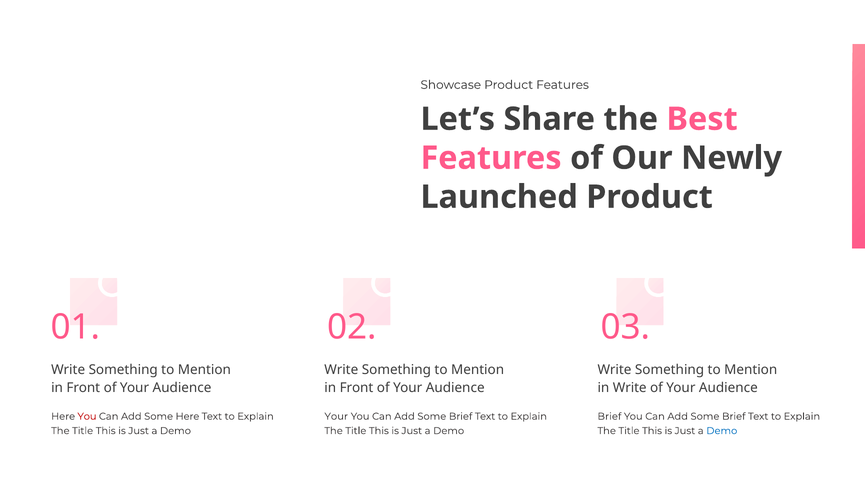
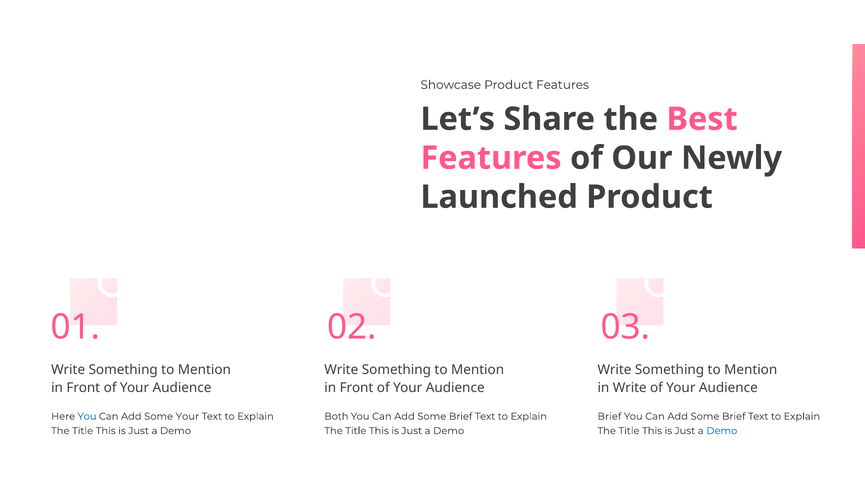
You at (87, 416) colour: red -> blue
Some Here: Here -> Your
Your at (336, 416): Your -> Both
